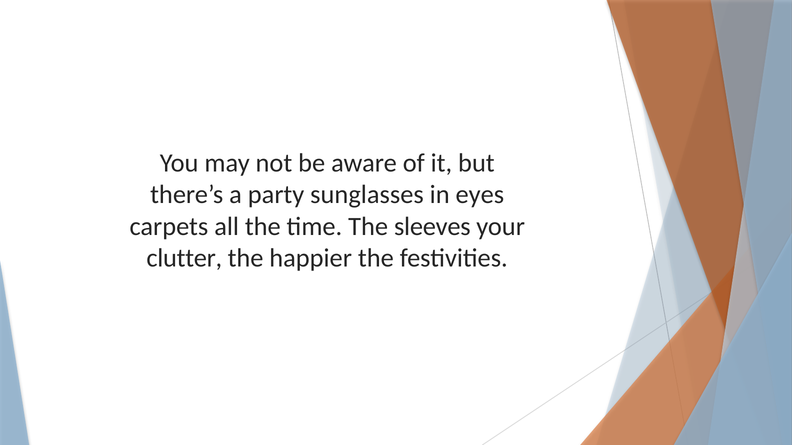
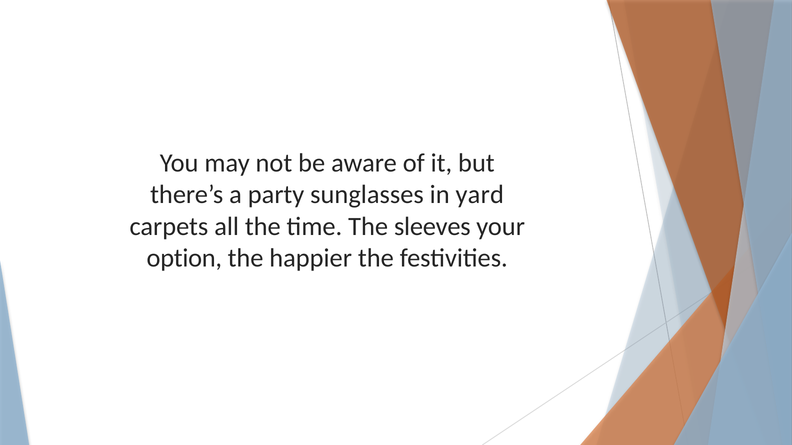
eyes: eyes -> yard
clutter: clutter -> option
